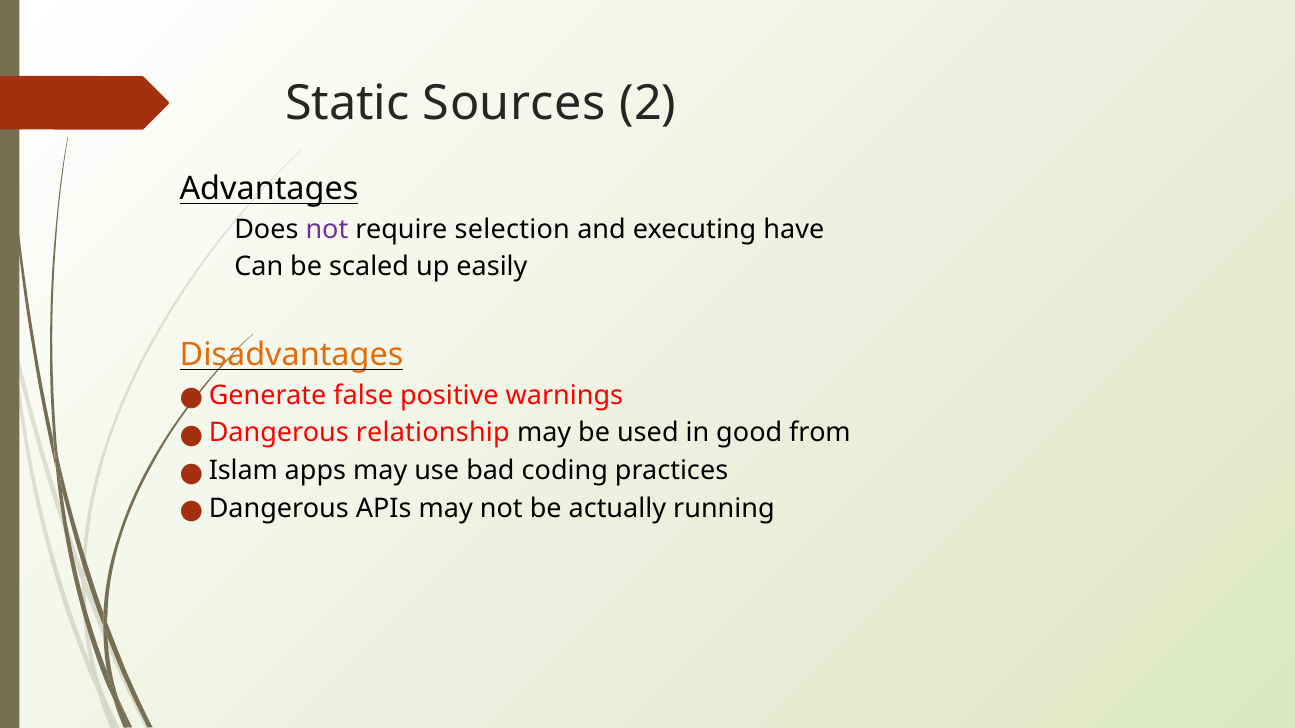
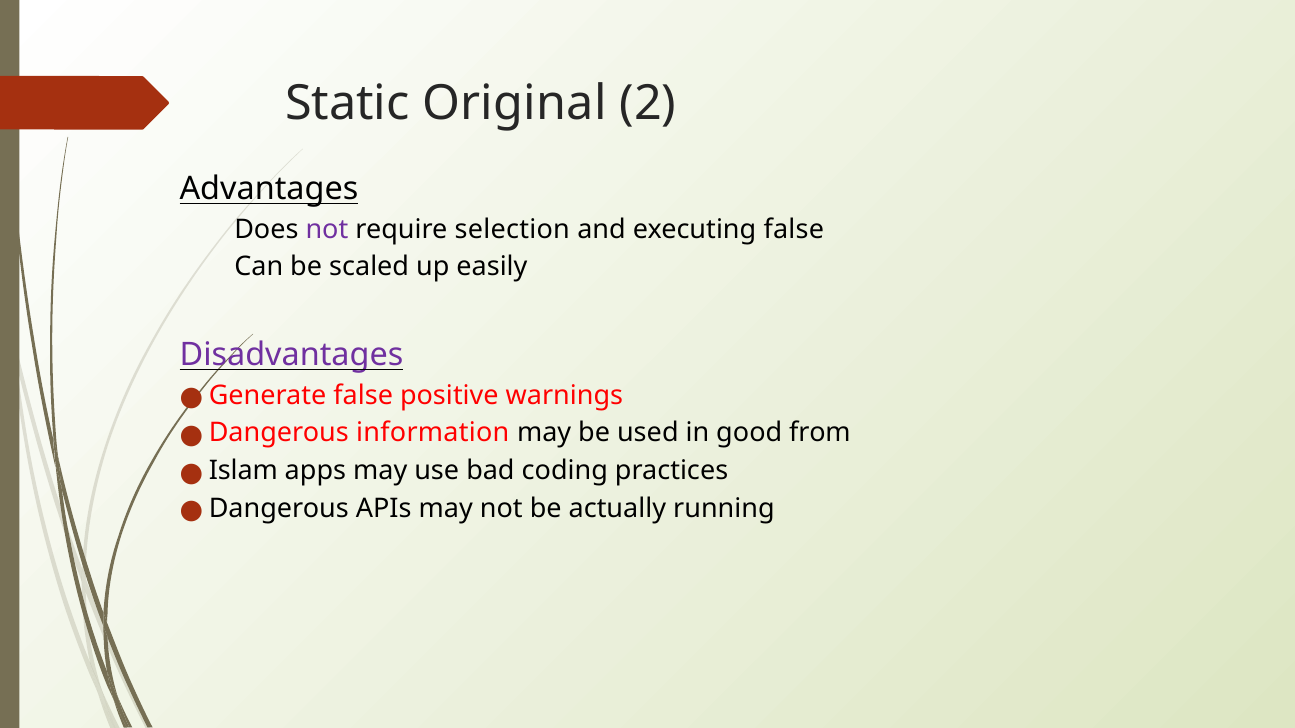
Sources: Sources -> Original
executing have: have -> false
Disadvantages colour: orange -> purple
relationship: relationship -> information
